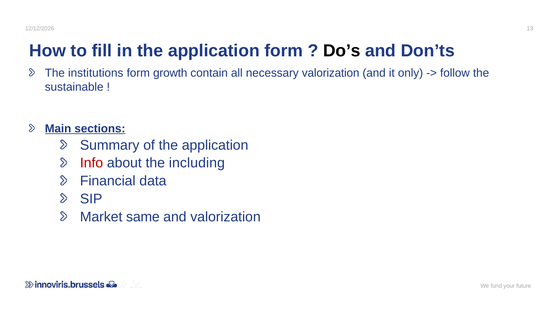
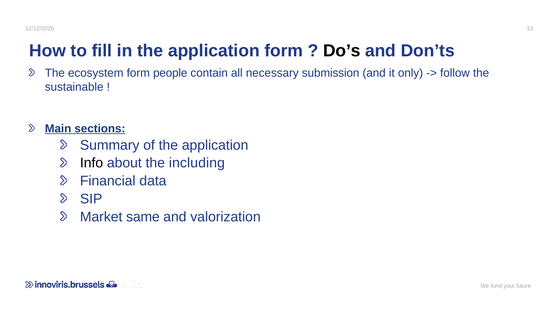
institutions: institutions -> ecosystem
growth: growth -> people
necessary valorization: valorization -> submission
Info colour: red -> black
